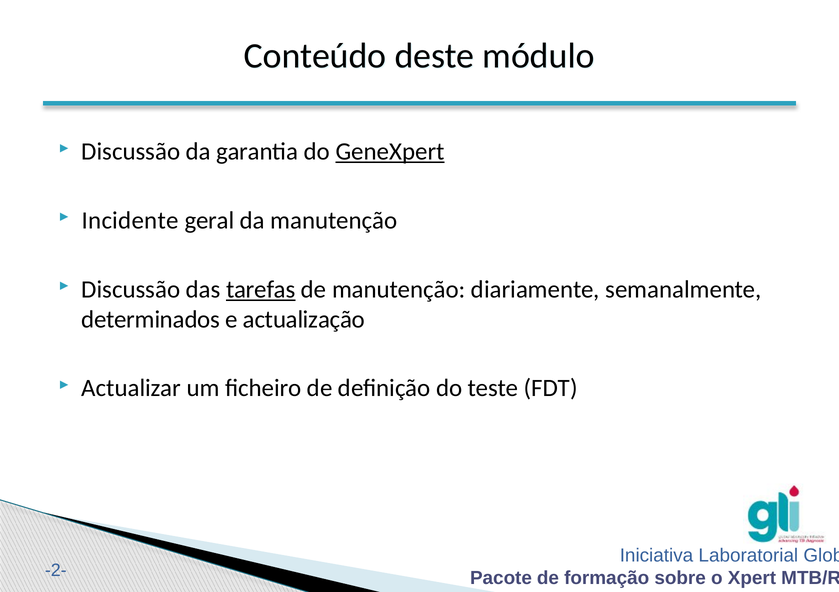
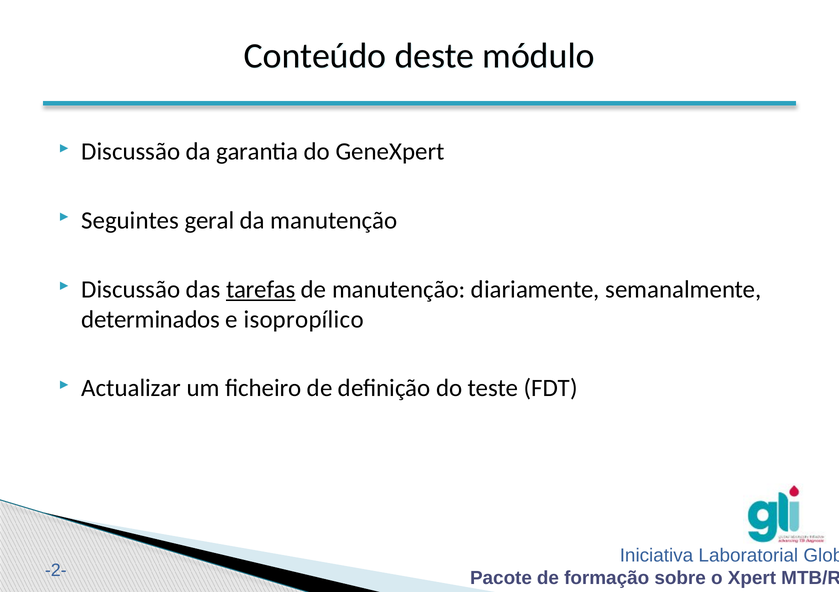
GeneXpert underline: present -> none
Incidente: Incidente -> Seguintes
actualização: actualização -> isopropílico
